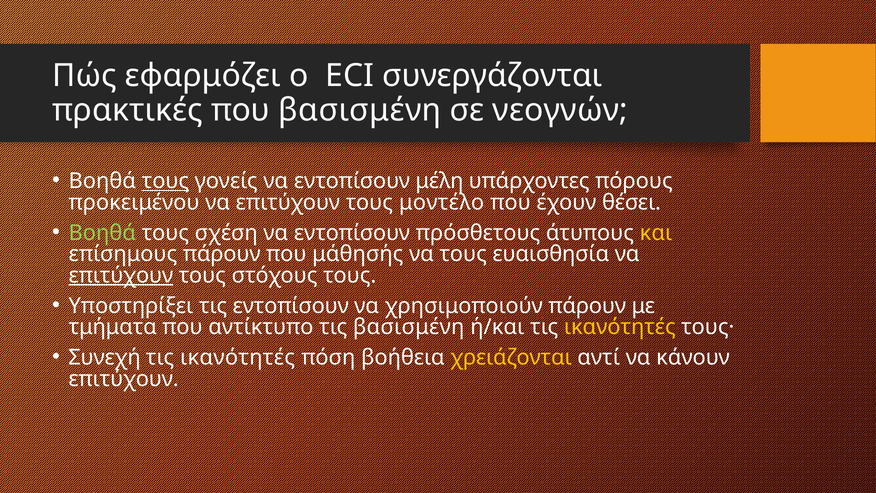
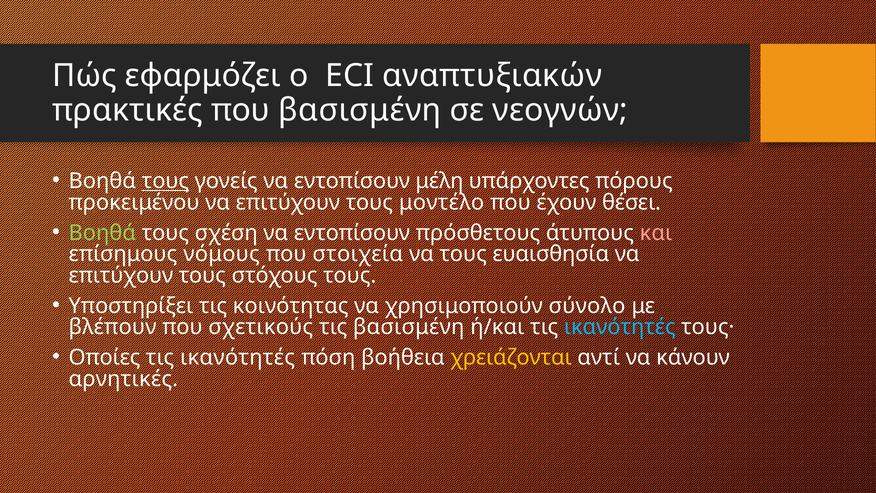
συνεργάζονται: συνεργάζονται -> αναπτυξιακών
και colour: yellow -> pink
επίσημους πάρουν: πάρουν -> νόμους
μάθησής: μάθησής -> στοιχεία
επιτύχουν at (121, 275) underline: present -> none
τις εντοπίσουν: εντοπίσουν -> κοινότητας
χρησιμοποιούν πάρουν: πάρουν -> σύνολο
τμήματα: τμήματα -> βλέπουν
αντίκτυπο: αντίκτυπο -> σχετικούς
ικανότητές at (620, 327) colour: yellow -> light blue
Συνεχή: Συνεχή -> Οποίες
επιτύχουν at (124, 379): επιτύχουν -> αρνητικές
